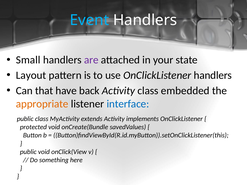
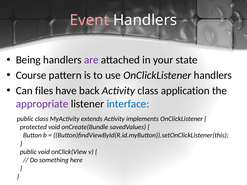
Event colour: light blue -> pink
Small: Small -> Being
Layout: Layout -> Course
that: that -> files
embedded: embedded -> application
appropriate colour: orange -> purple
